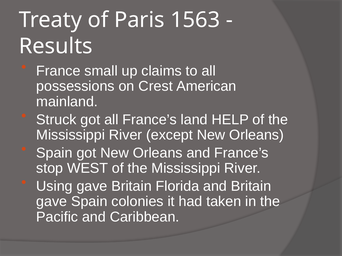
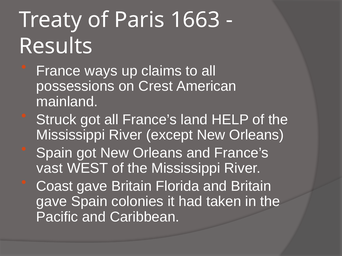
1563: 1563 -> 1663
small: small -> ways
stop: stop -> vast
Using: Using -> Coast
